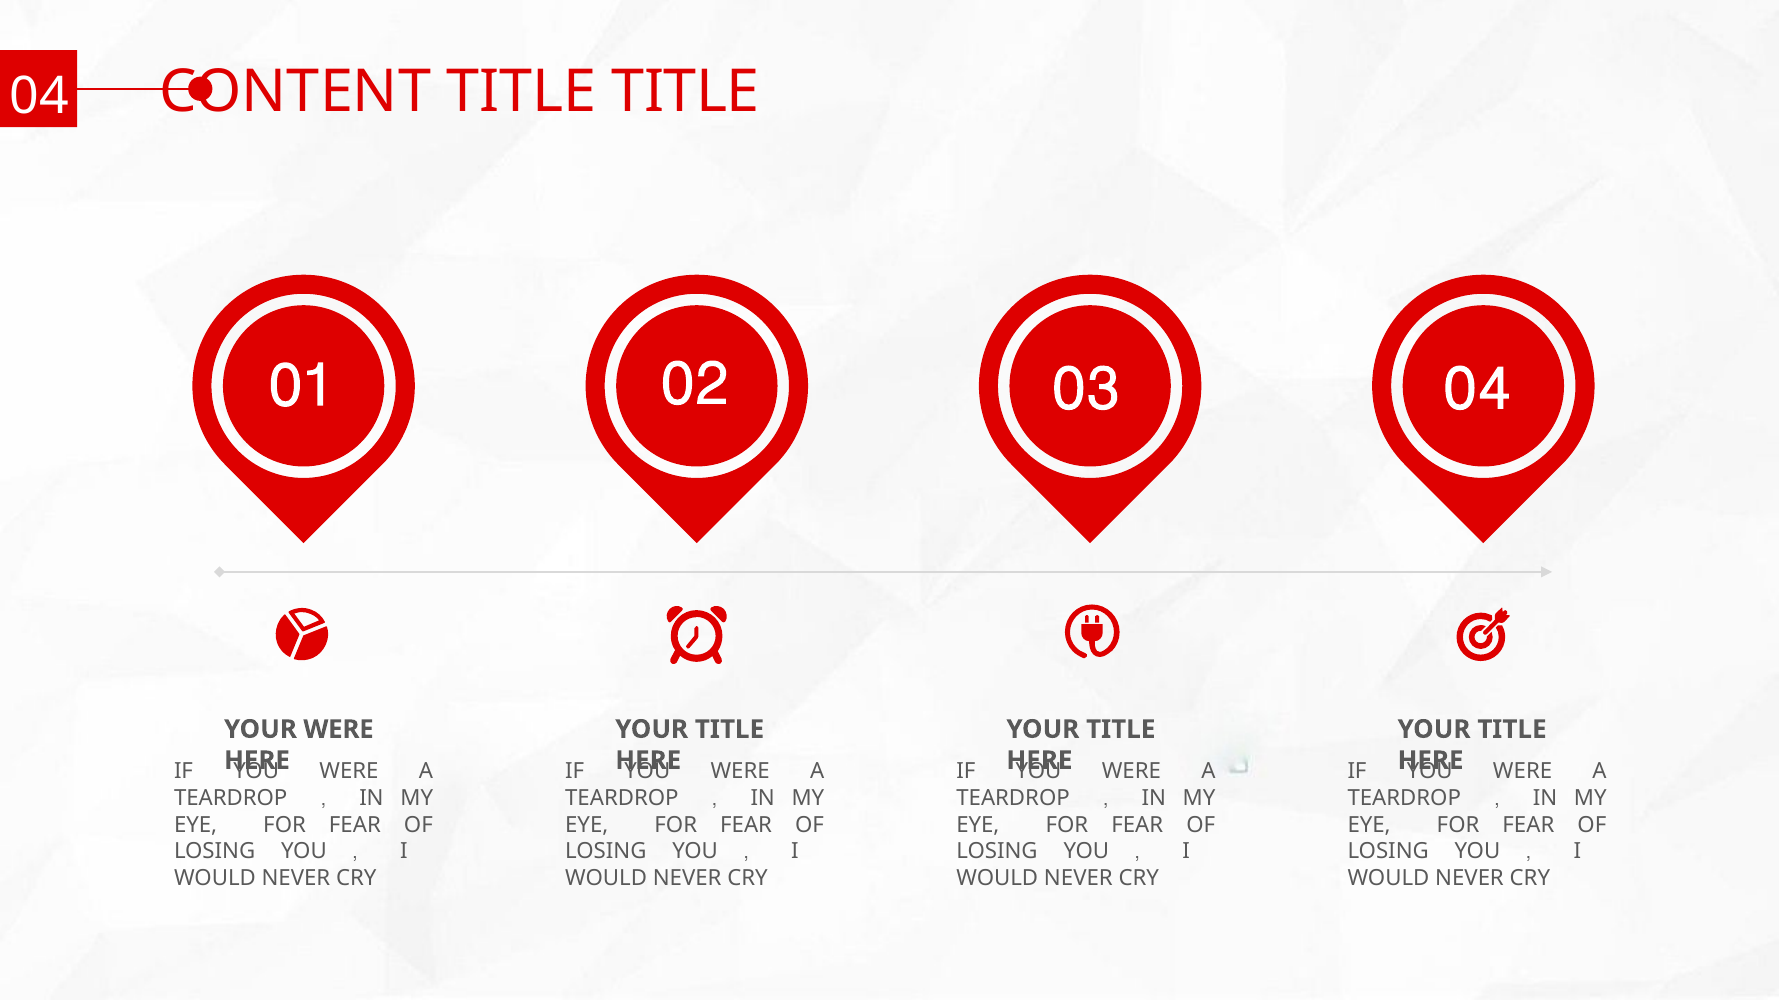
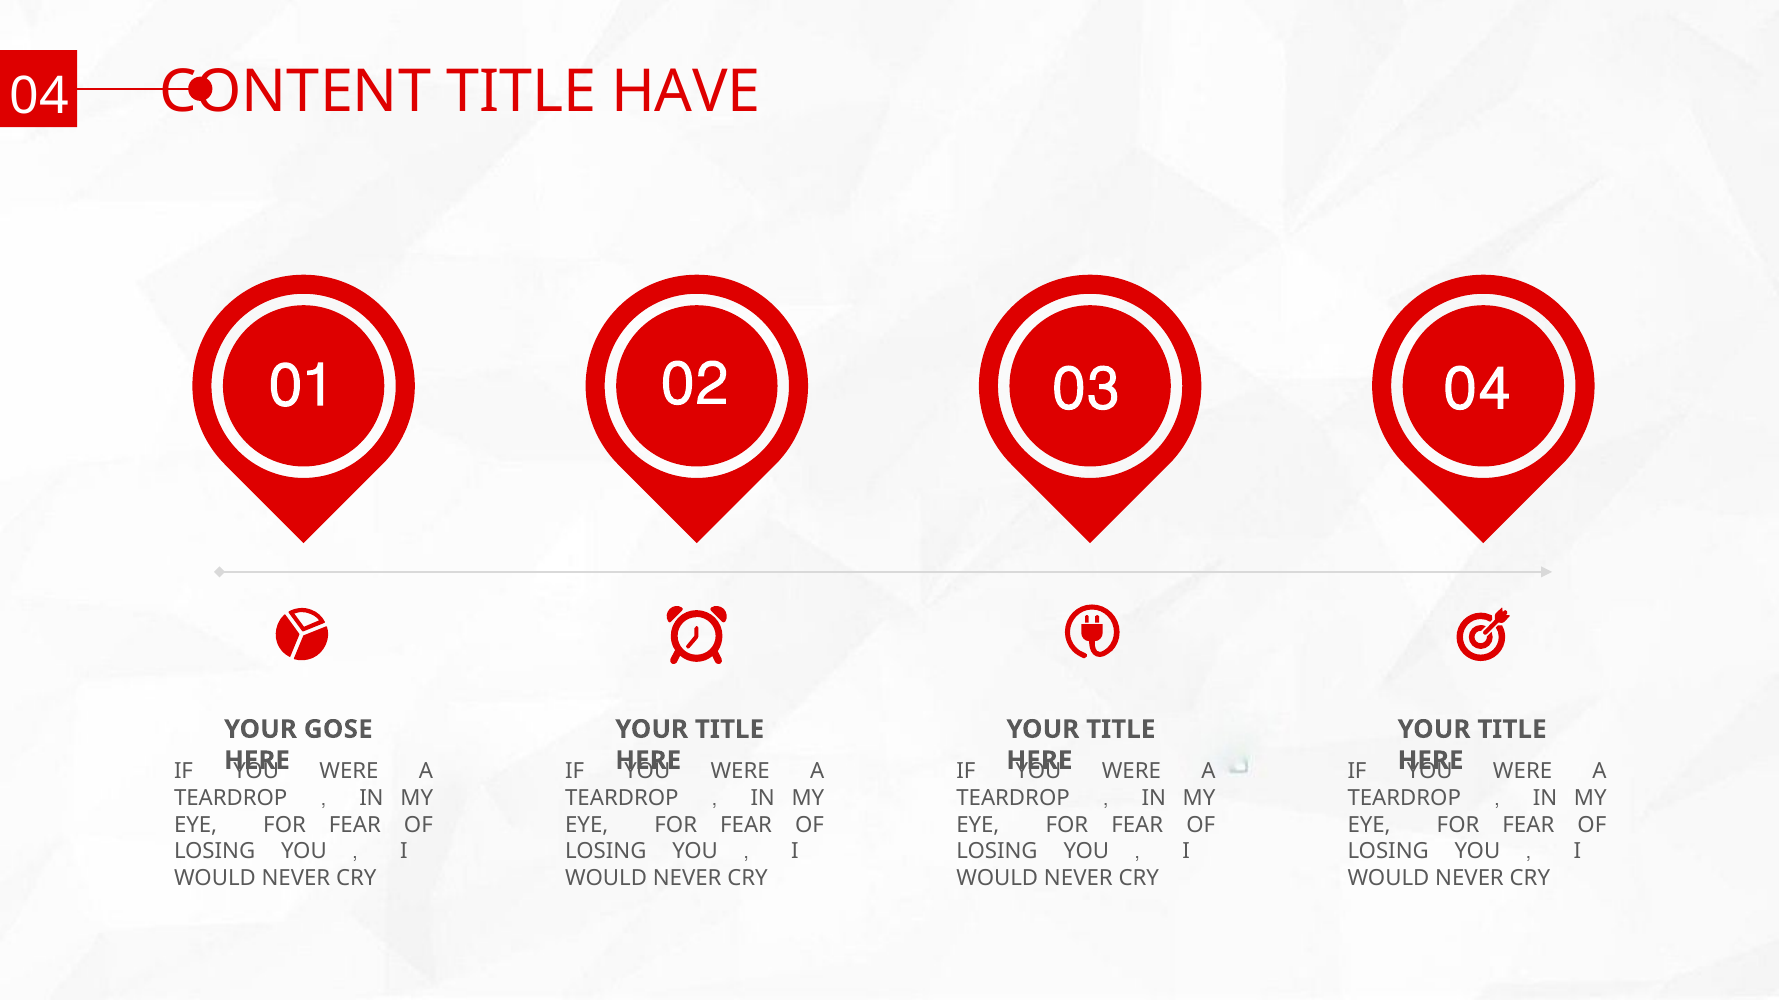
TITLE TITLE: TITLE -> HAVE
YOUR WERE: WERE -> GOSE
